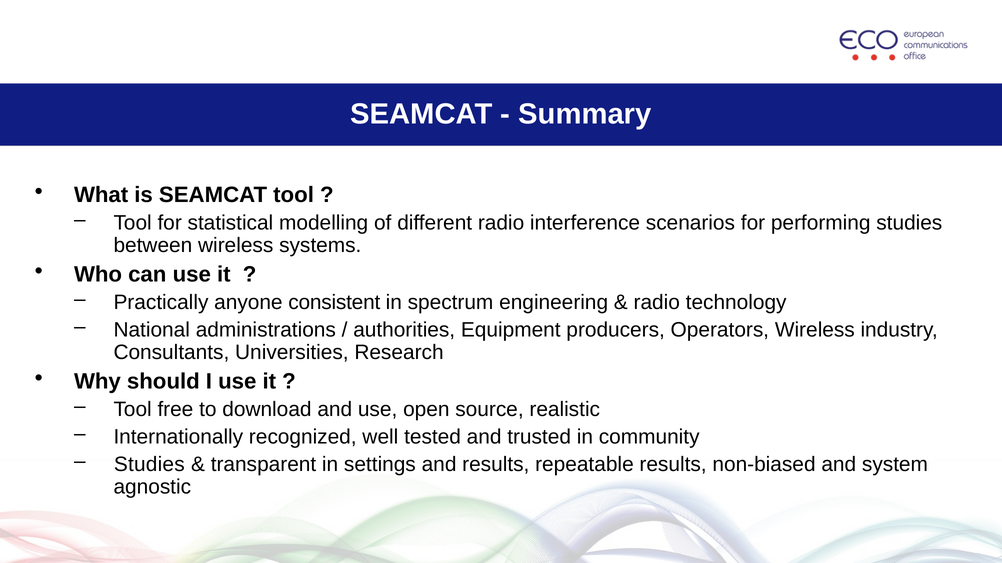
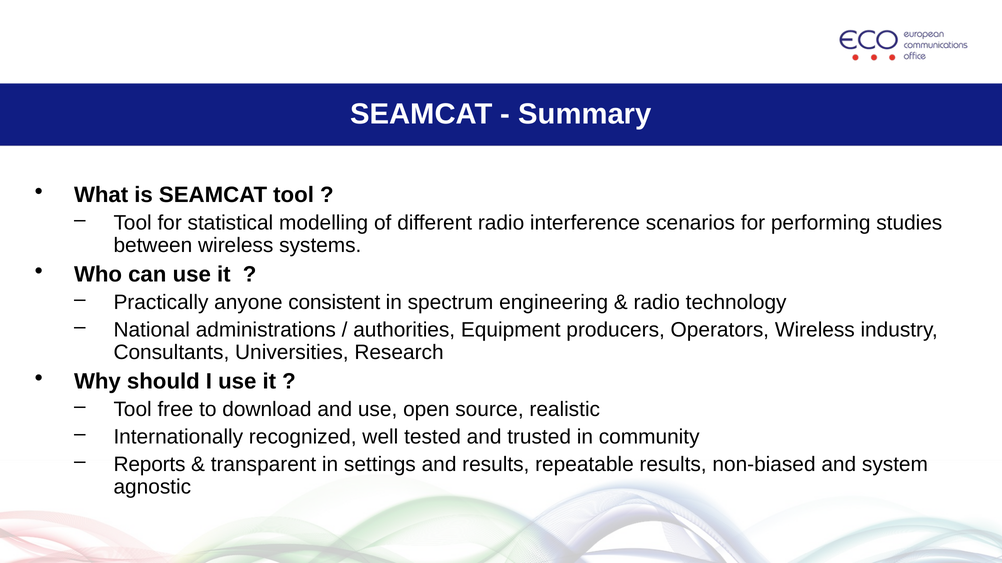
Studies at (149, 465): Studies -> Reports
